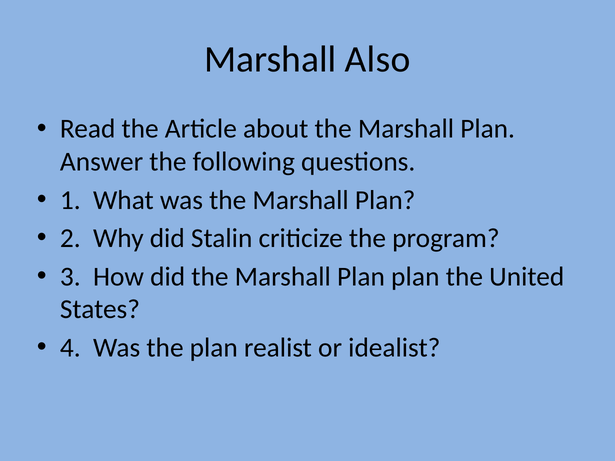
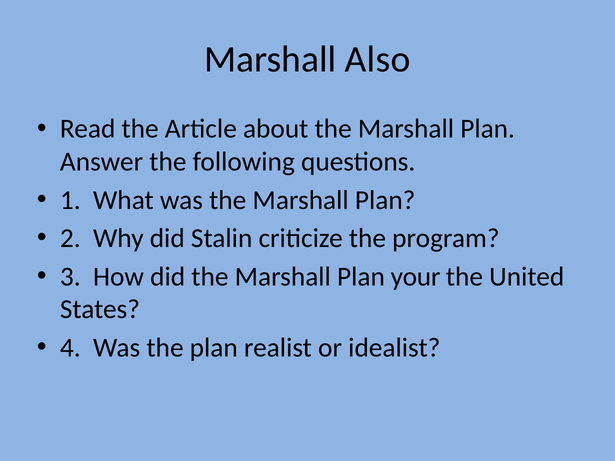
Plan plan: plan -> your
